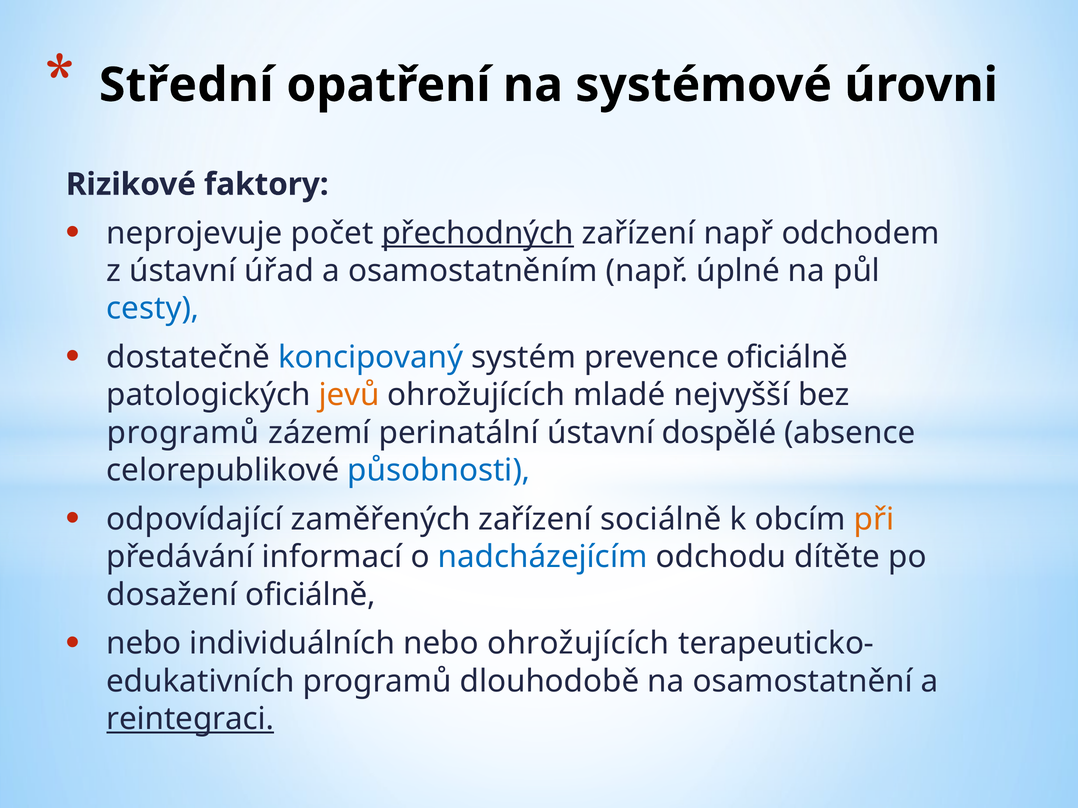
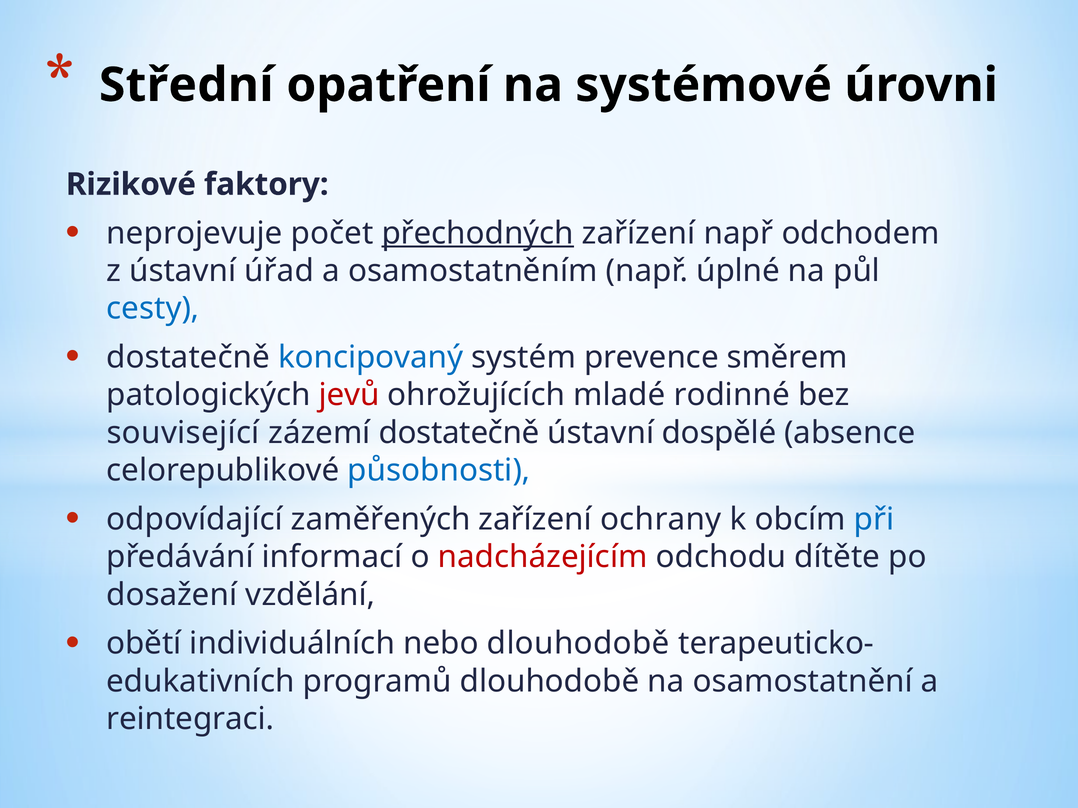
prevence oficiálně: oficiálně -> směrem
jevů colour: orange -> red
nejvyšší: nejvyšší -> rodinné
programů at (183, 433): programů -> související
zázemí perinatální: perinatální -> dostatečně
sociálně: sociálně -> ochrany
při colour: orange -> blue
nadcházejícím colour: blue -> red
dosažení oficiálně: oficiálně -> vzdělání
nebo at (144, 644): nebo -> obětí
nebo ohrožujících: ohrožujících -> dlouhodobě
reintegraci underline: present -> none
